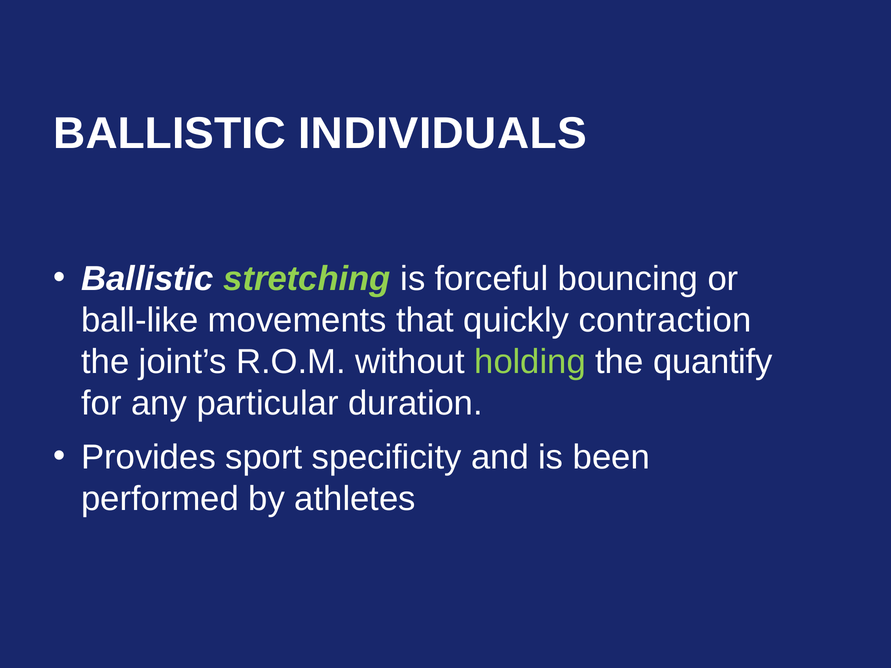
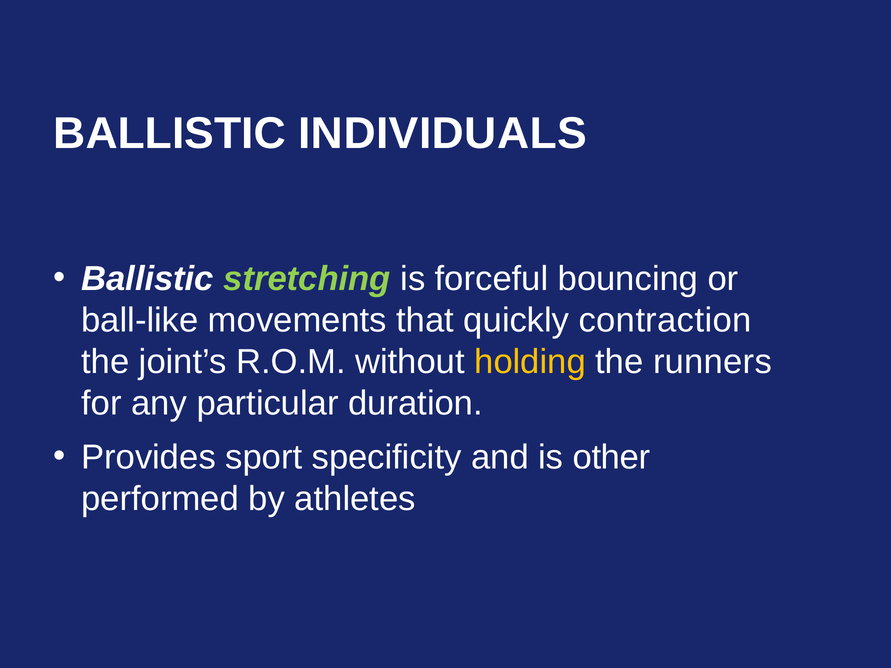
holding colour: light green -> yellow
quantify: quantify -> runners
been: been -> other
